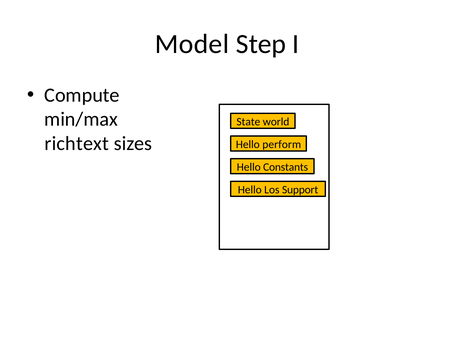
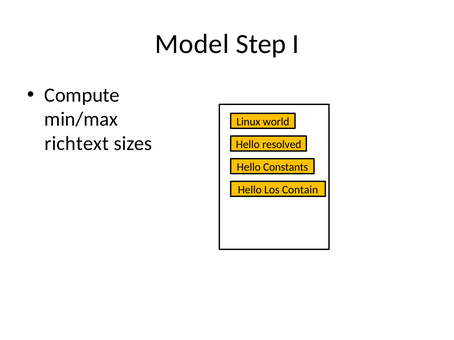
State: State -> Linux
perform: perform -> resolved
Support: Support -> Contain
